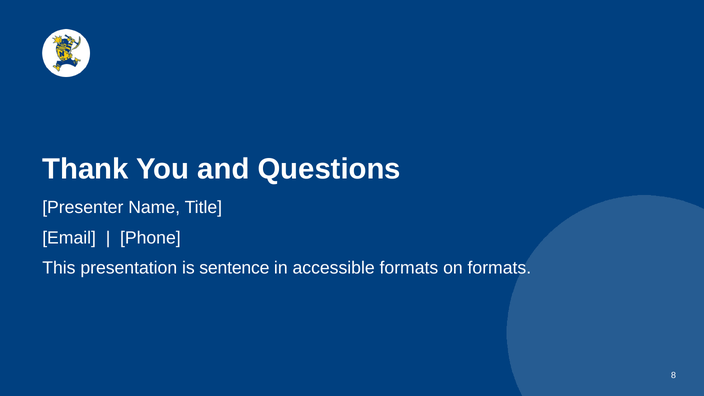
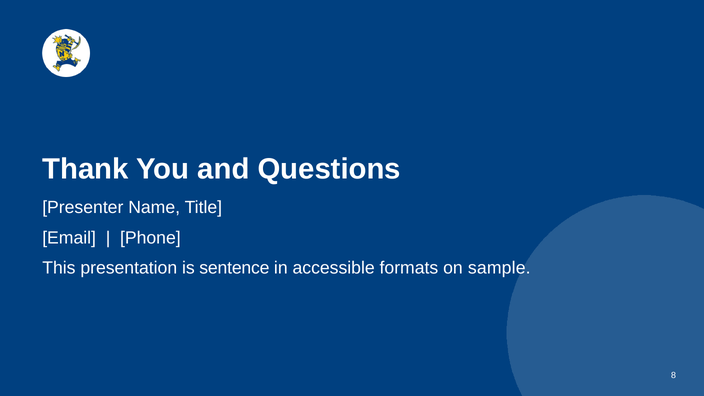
on formats: formats -> sample
